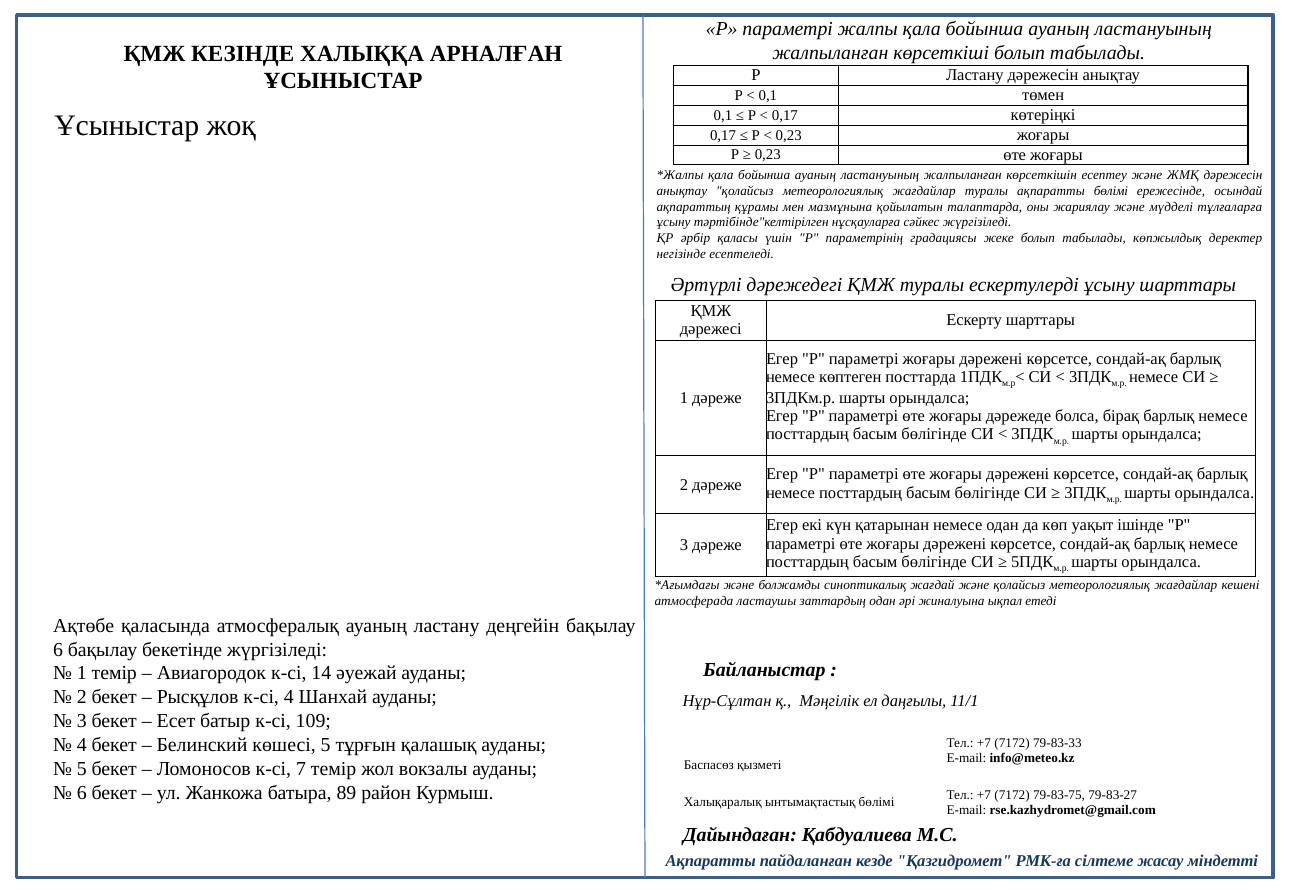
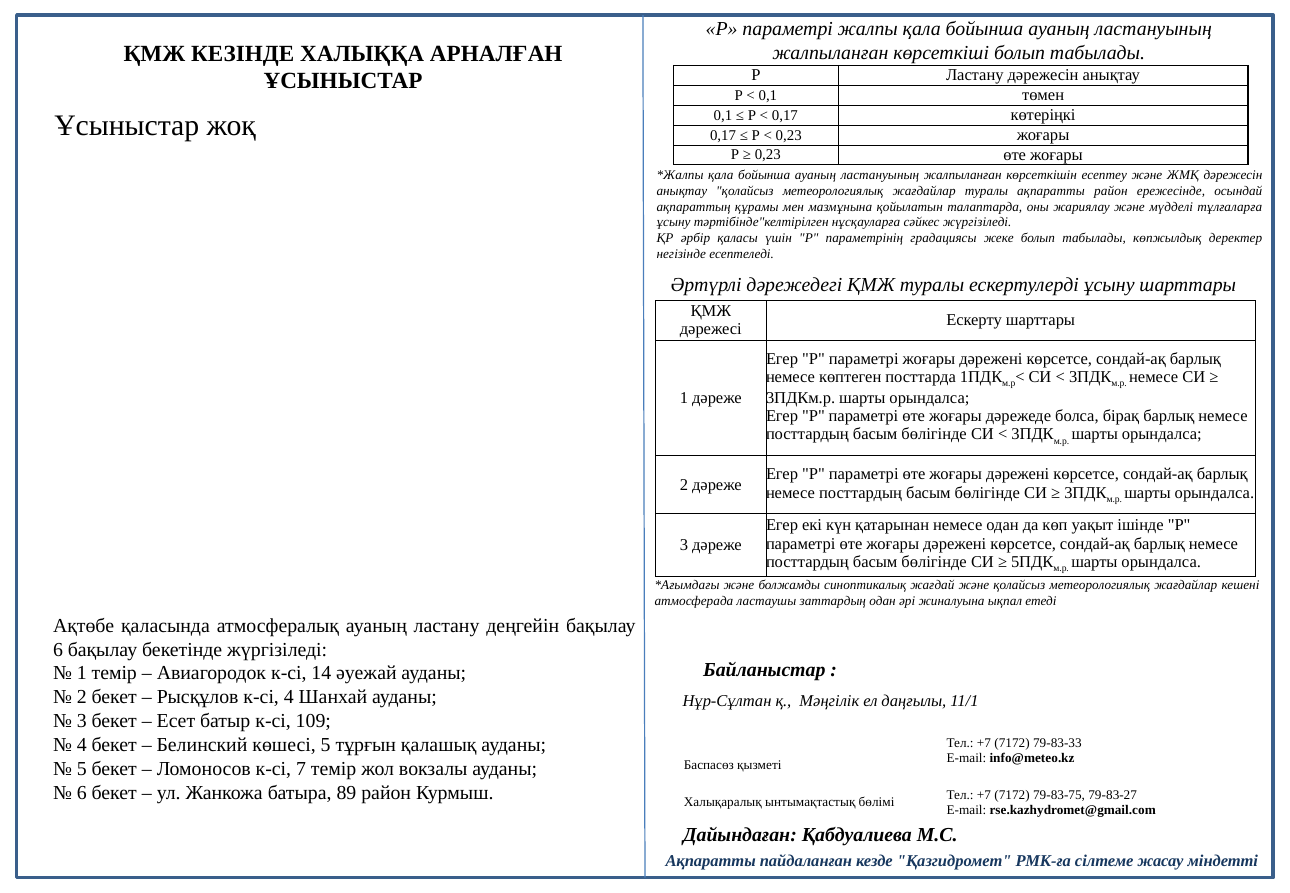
ақпаратты бөлімі: бөлімі -> район
